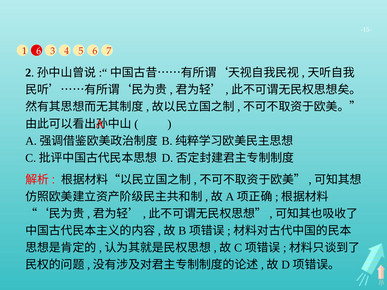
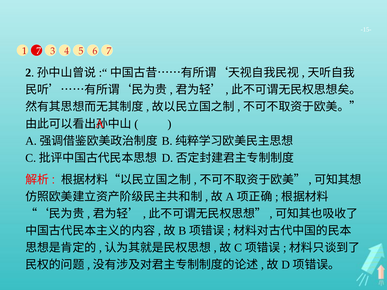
1 6: 6 -> 7
